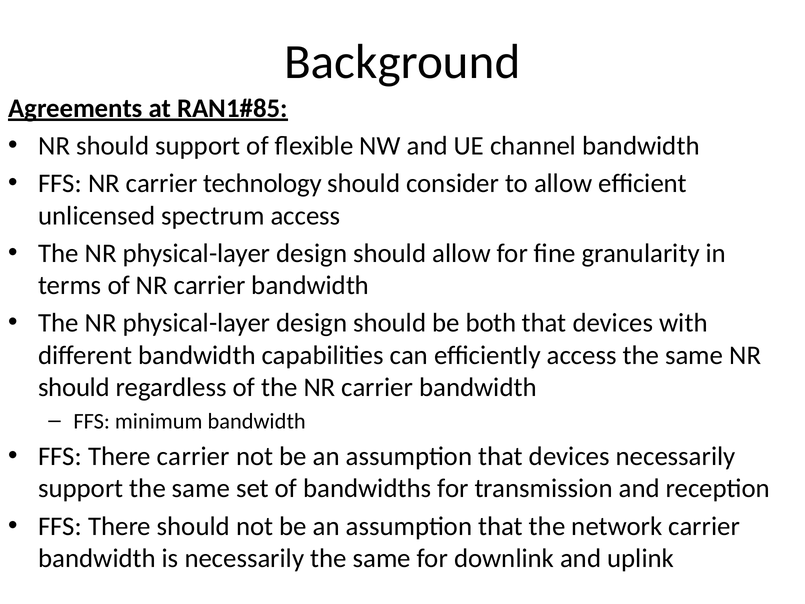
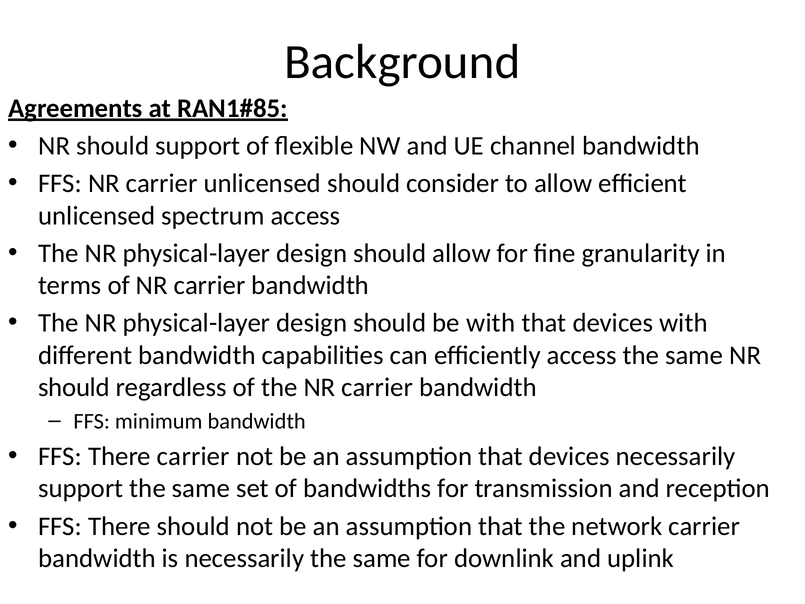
carrier technology: technology -> unlicensed
be both: both -> with
